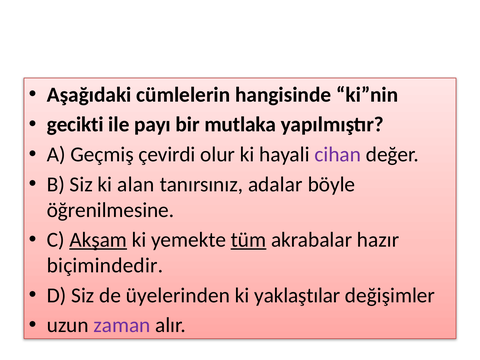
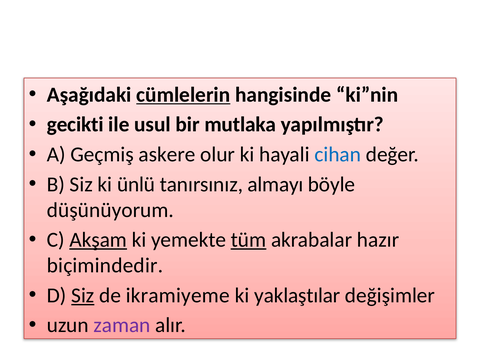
cümlelerin underline: none -> present
payı: payı -> usul
çevirdi: çevirdi -> askere
cihan colour: purple -> blue
alan: alan -> ünlü
adalar: adalar -> almayı
öğrenilmesine: öğrenilmesine -> düşünüyorum
Siz at (83, 295) underline: none -> present
üyelerinden: üyelerinden -> ikramiyeme
